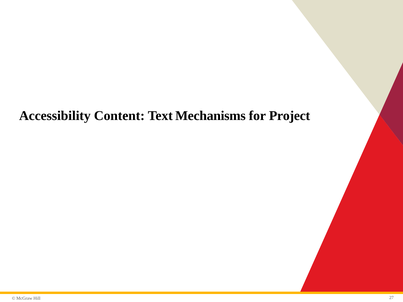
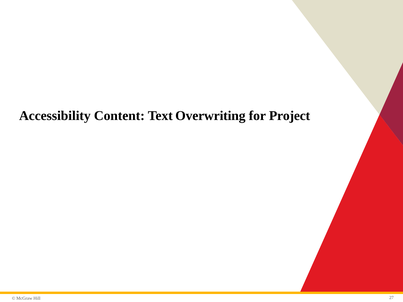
Mechanisms: Mechanisms -> Overwriting
